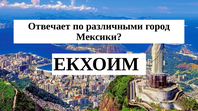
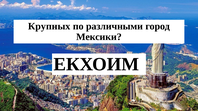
Отвечает: Отвечает -> Крупных
